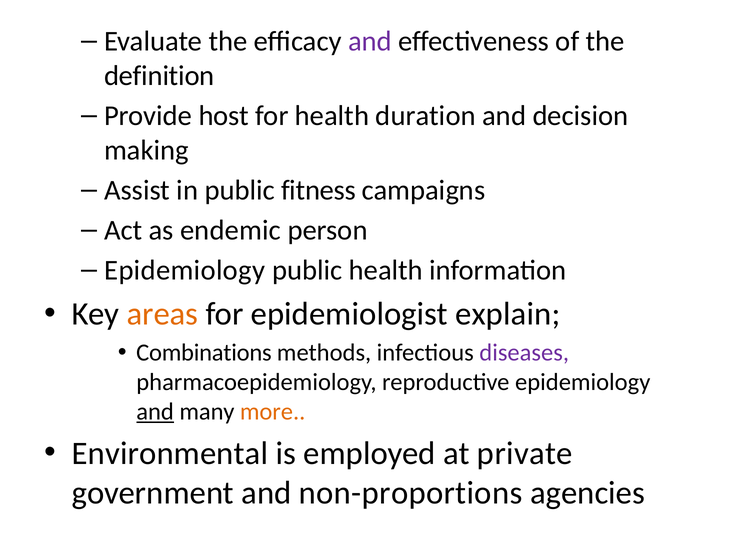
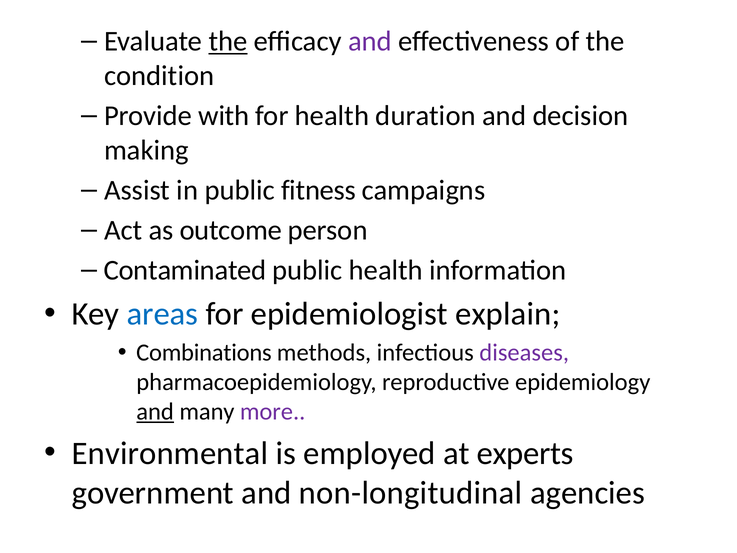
the at (228, 41) underline: none -> present
definition: definition -> condition
host: host -> with
endemic: endemic -> outcome
Epidemiology at (185, 270): Epidemiology -> Contaminated
areas colour: orange -> blue
more colour: orange -> purple
private: private -> experts
non-proportions: non-proportions -> non-longitudinal
